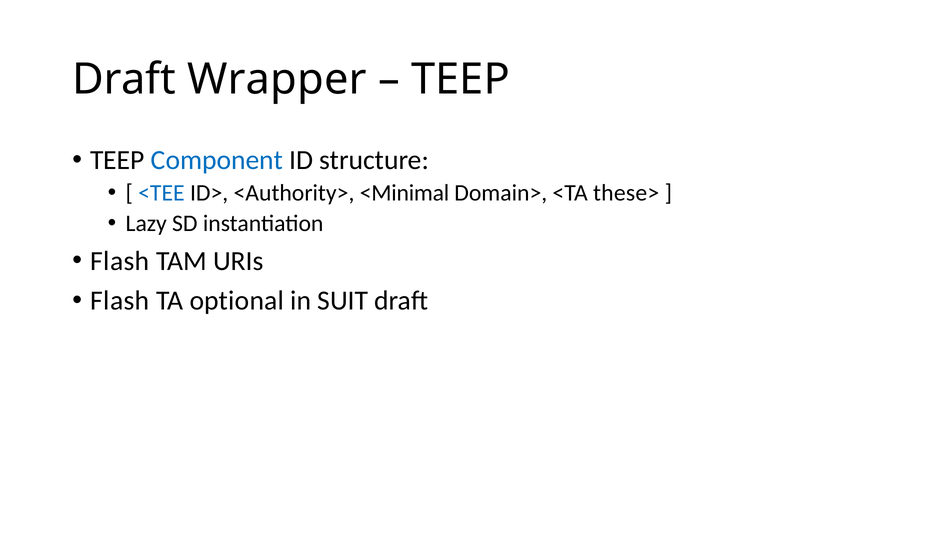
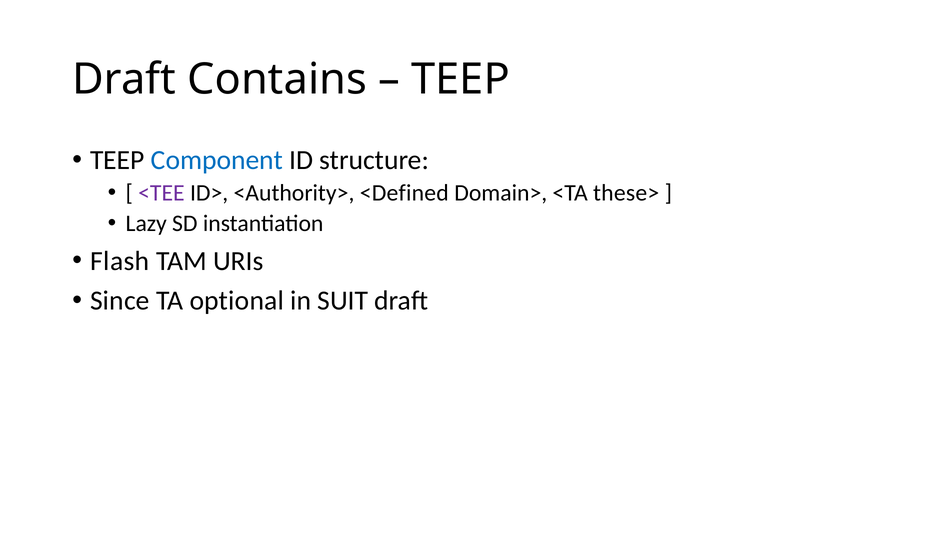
Wrapper: Wrapper -> Contains
<TEE colour: blue -> purple
<Minimal: <Minimal -> <Defined
Flash at (120, 301): Flash -> Since
